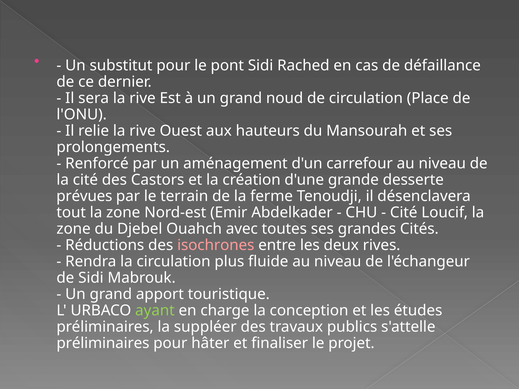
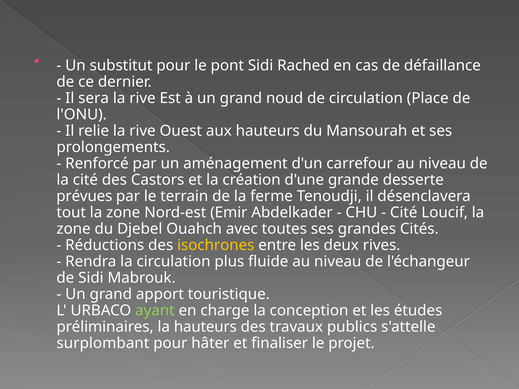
isochrones colour: pink -> yellow
la suppléer: suppléer -> hauteurs
préliminaires at (103, 343): préliminaires -> surplombant
